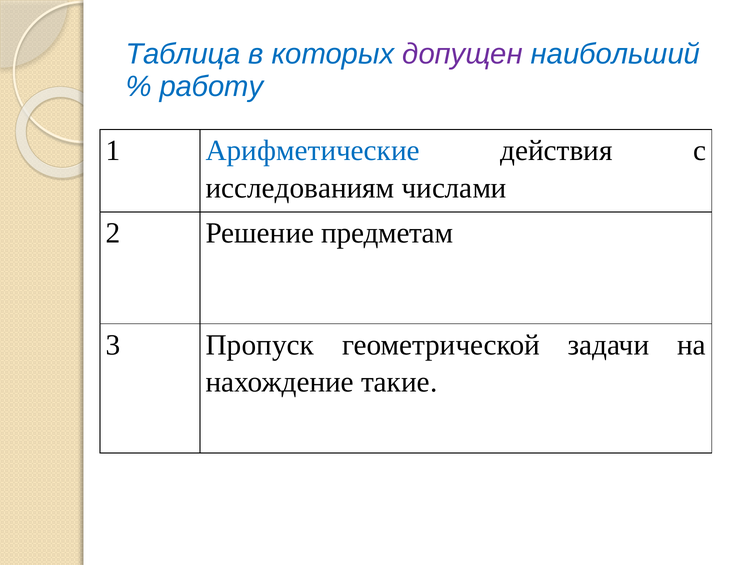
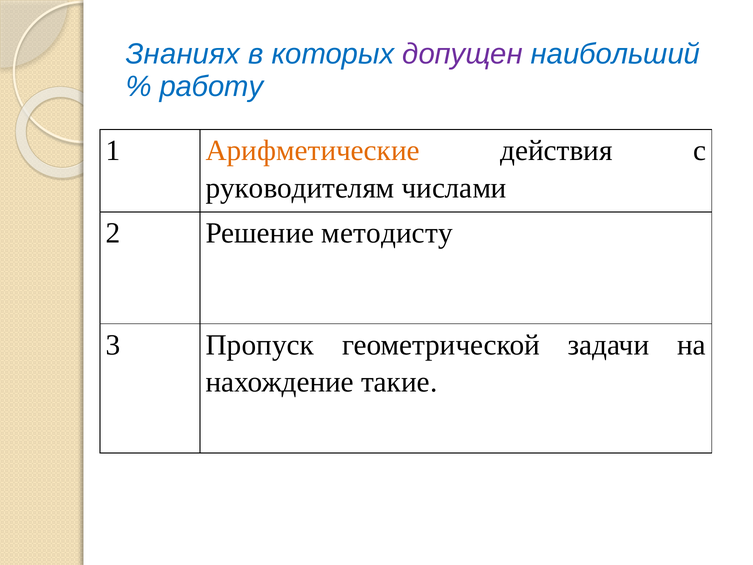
Таблица: Таблица -> Знаниях
Арифметические colour: blue -> orange
исследованиям: исследованиям -> руководителям
предметам: предметам -> методисту
